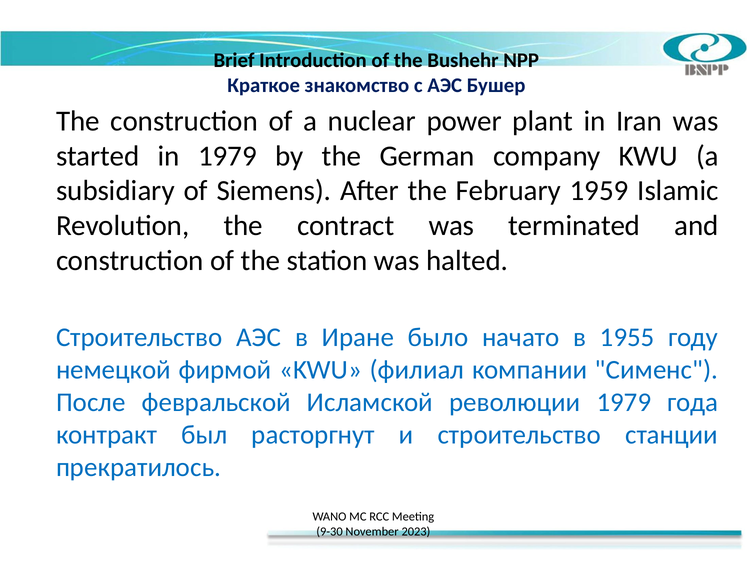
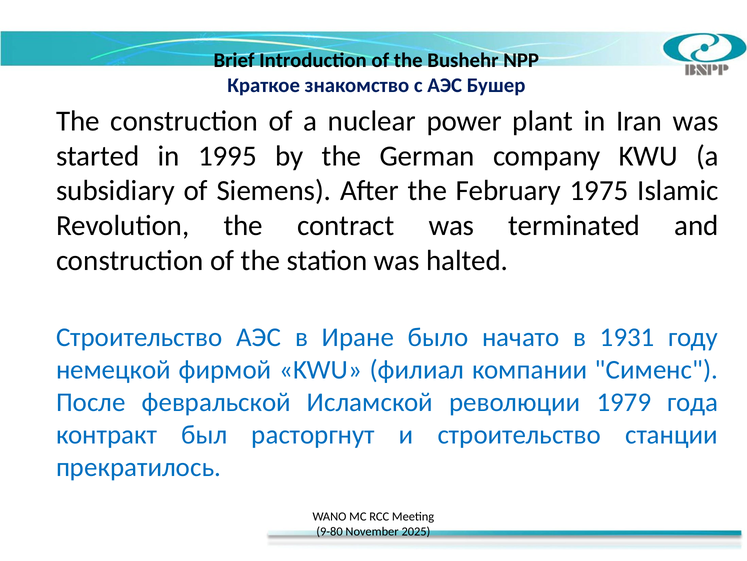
in 1979: 1979 -> 1995
1959: 1959 -> 1975
1955: 1955 -> 1931
9-30: 9-30 -> 9-80
2023: 2023 -> 2025
